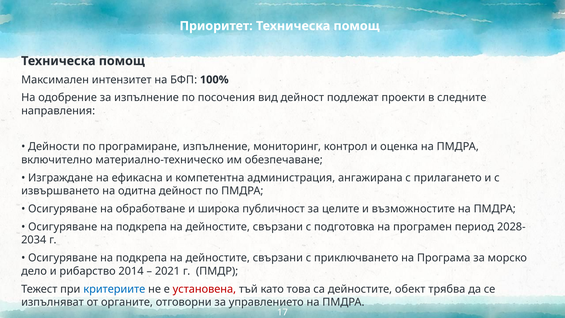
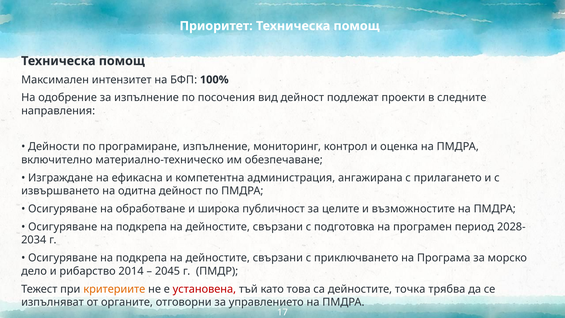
2021: 2021 -> 2045
критериите colour: blue -> orange
обект: обект -> точка
